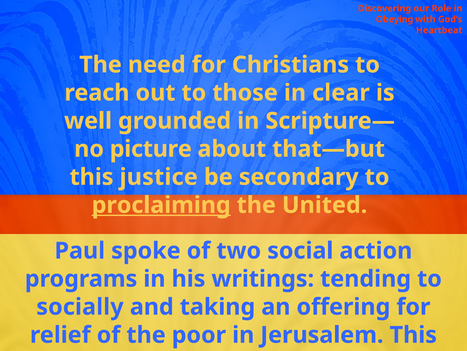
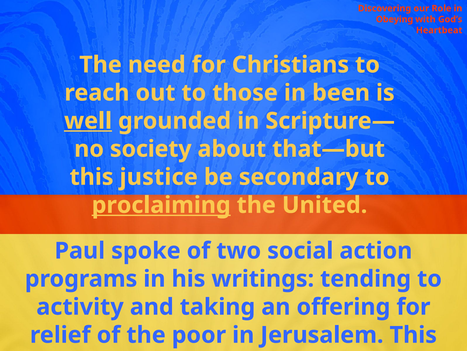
clear: clear -> been
well underline: none -> present
picture: picture -> society
socially: socially -> activity
